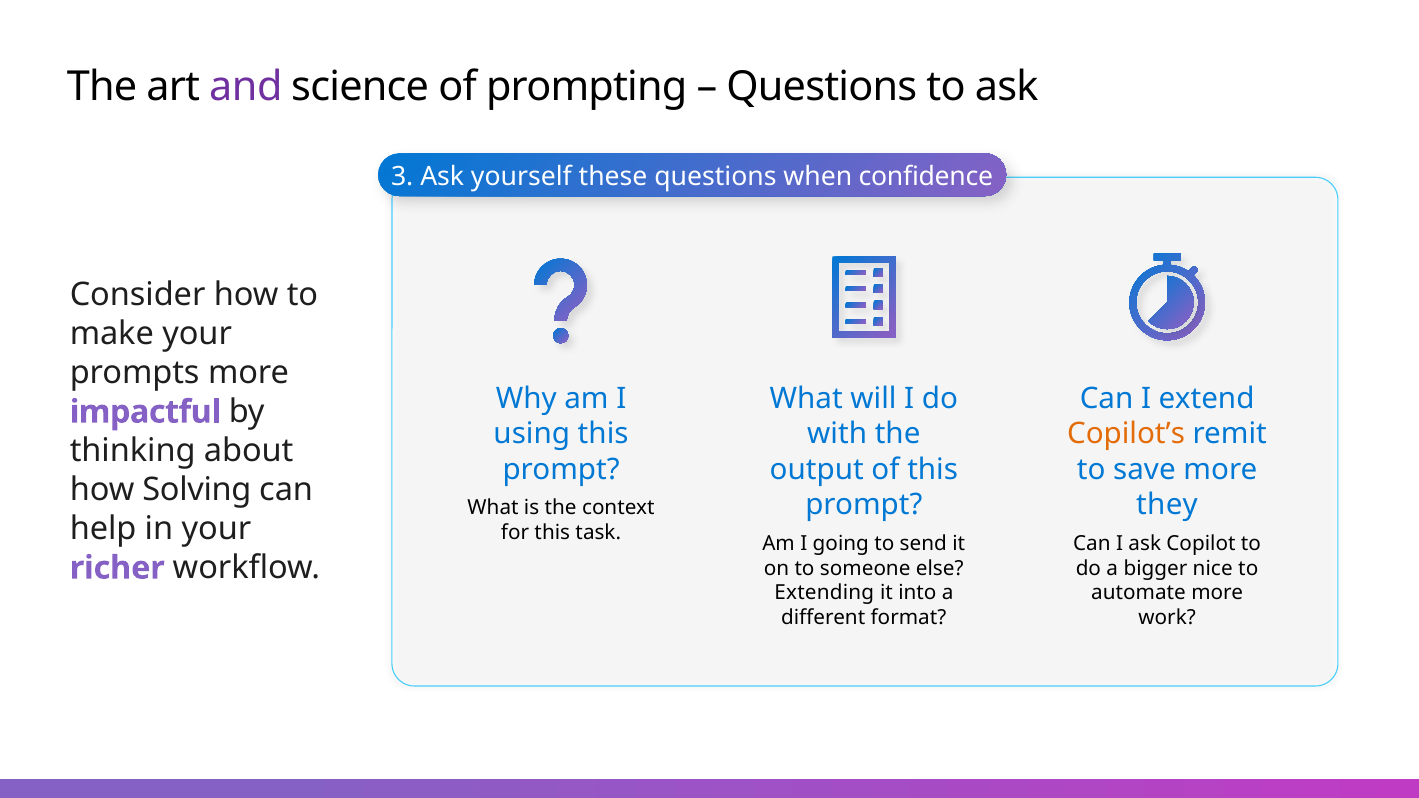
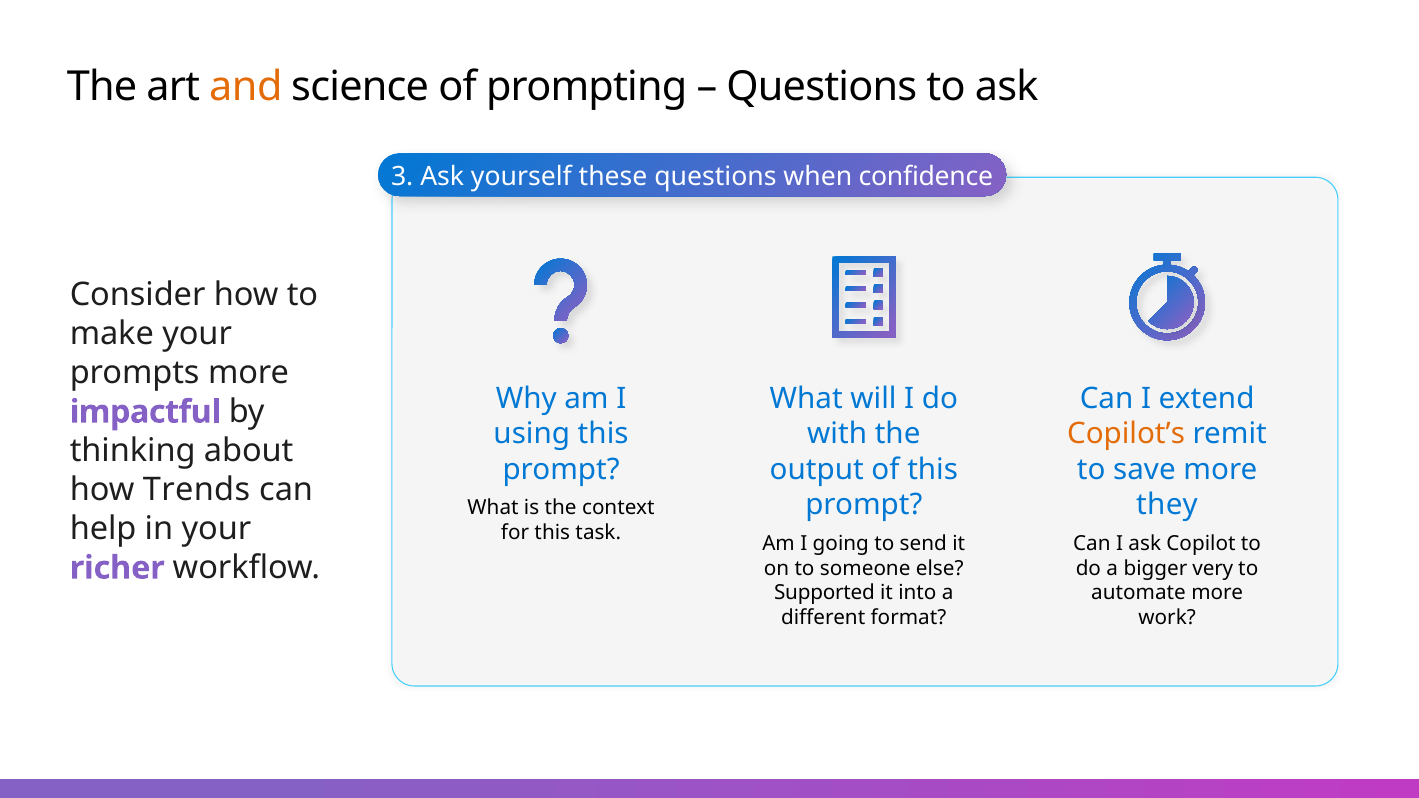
and colour: purple -> orange
Solving: Solving -> Trends
nice: nice -> very
Extending: Extending -> Supported
